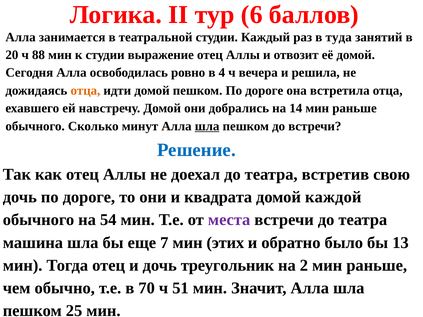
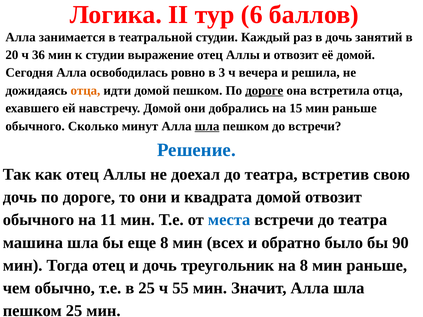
в туда: туда -> дочь
88: 88 -> 36
4: 4 -> 3
дороге at (264, 91) underline: none -> present
14: 14 -> 15
домой каждой: каждой -> отвозит
54: 54 -> 11
места colour: purple -> blue
еще 7: 7 -> 8
этих: этих -> всех
13: 13 -> 90
на 2: 2 -> 8
в 70: 70 -> 25
51: 51 -> 55
